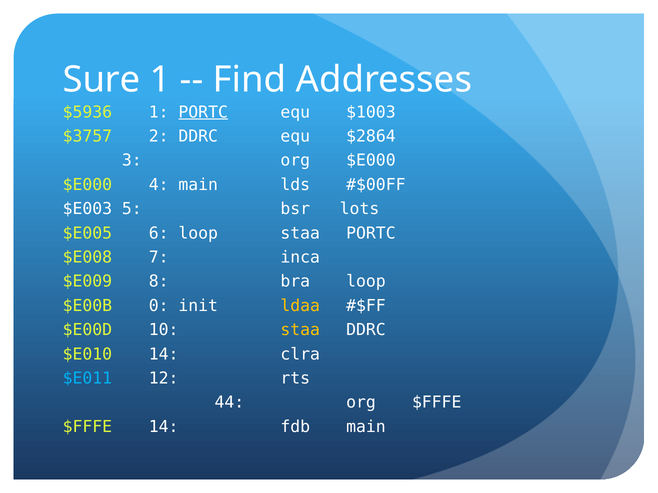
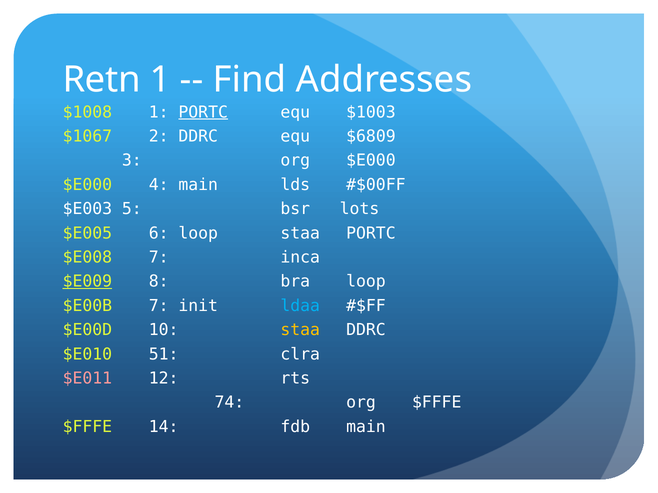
Sure: Sure -> Retn
$5936: $5936 -> $1008
$3757: $3757 -> $1067
$2864: $2864 -> $6809
$E009 underline: none -> present
$E00B 0: 0 -> 7
ldaa colour: yellow -> light blue
$E010 14: 14 -> 51
$E011 colour: light blue -> pink
44: 44 -> 74
